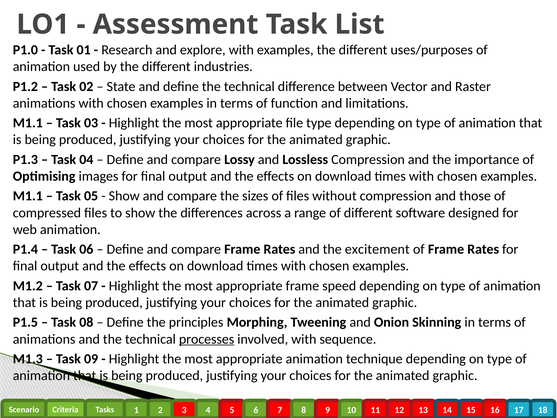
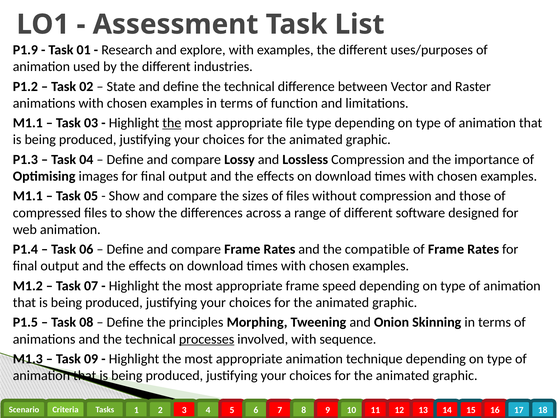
P1.0: P1.0 -> P1.9
the at (172, 123) underline: none -> present
excitement: excitement -> compatible
